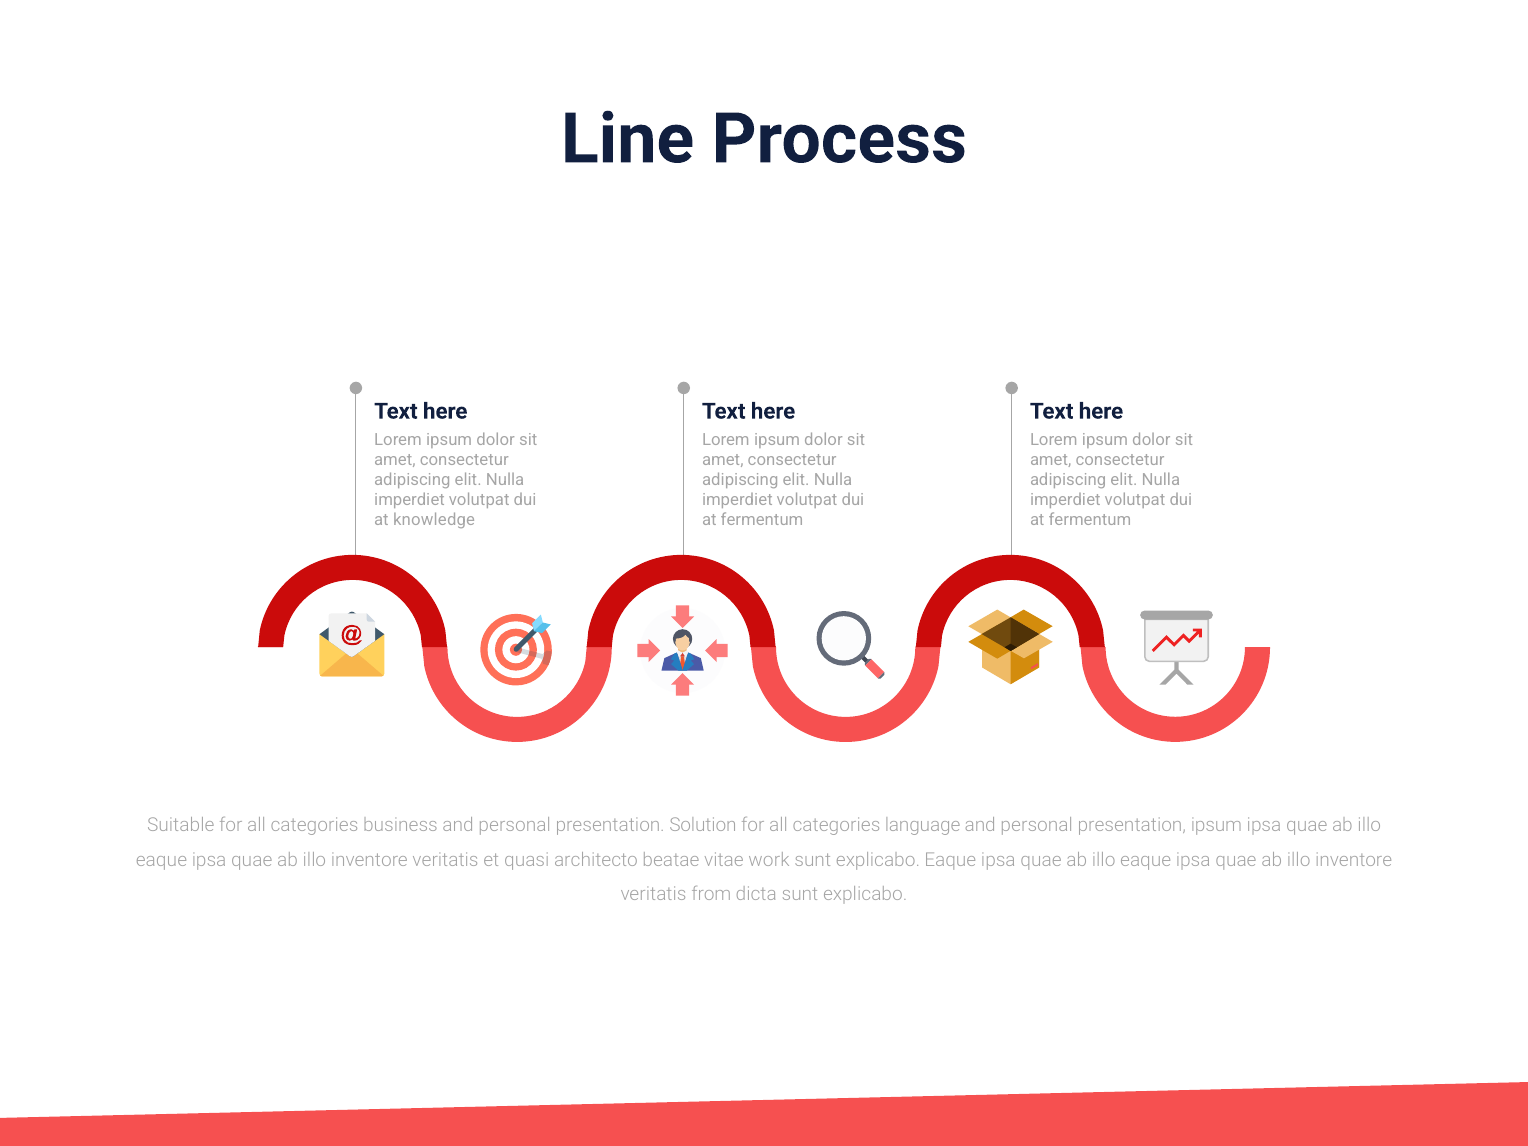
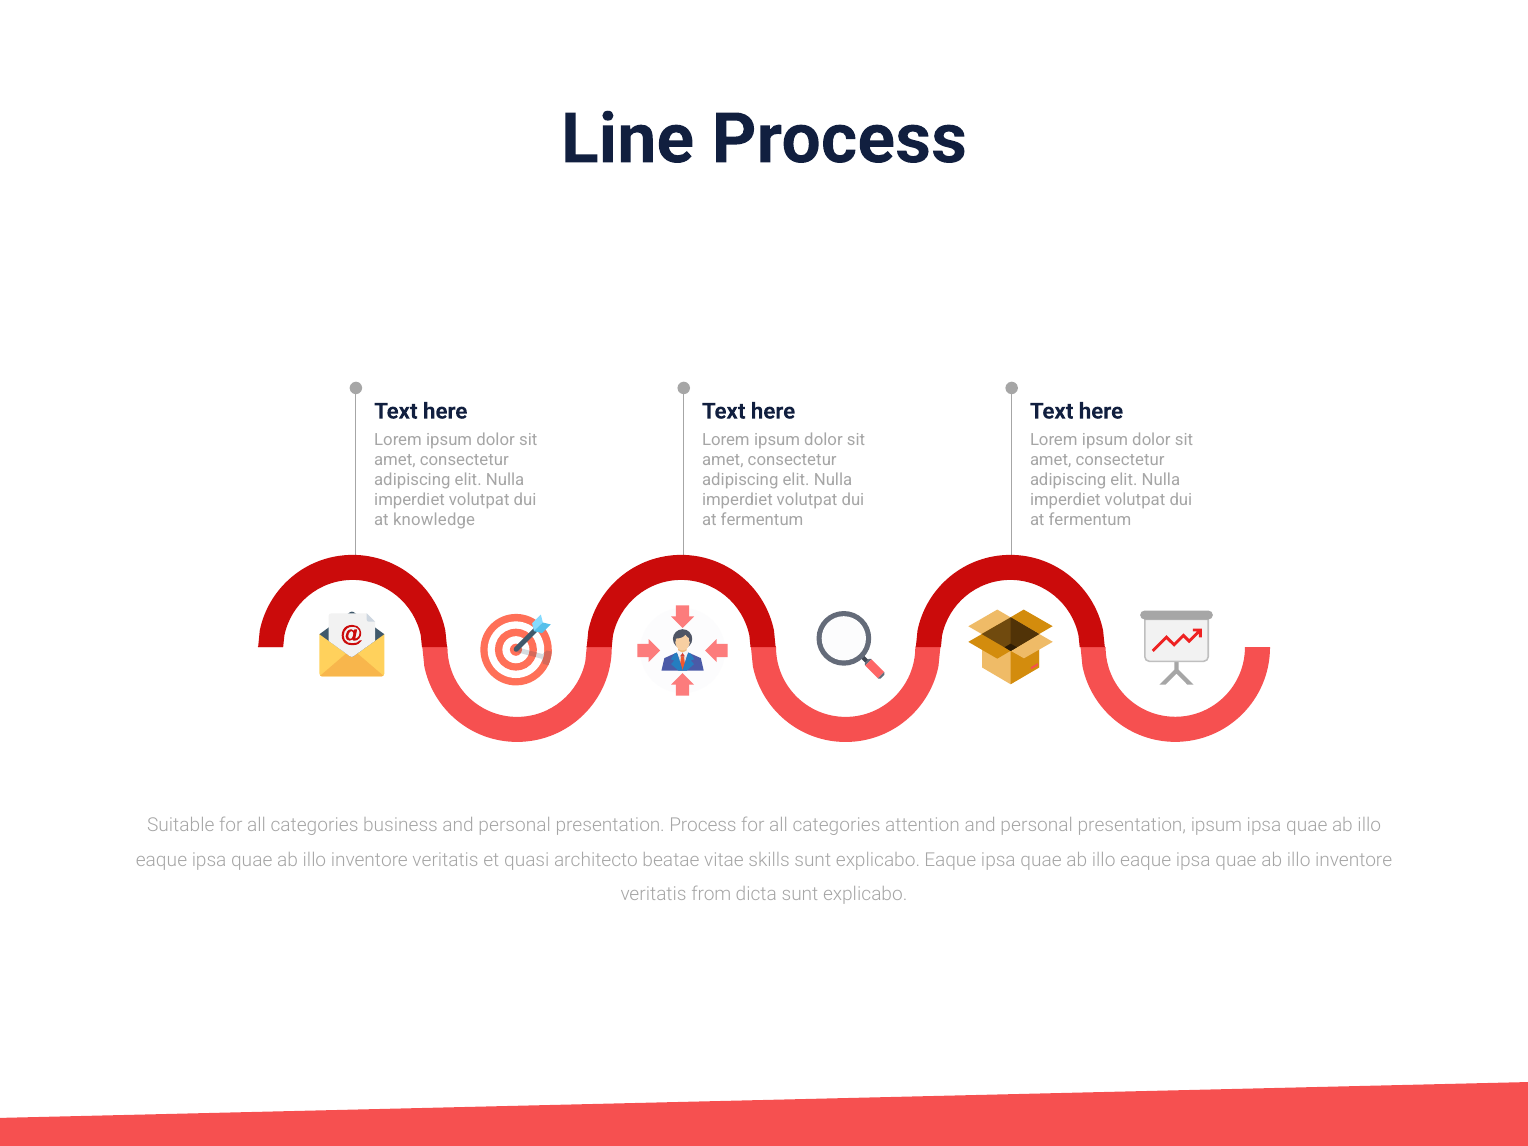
presentation Solution: Solution -> Process
language: language -> attention
work: work -> skills
